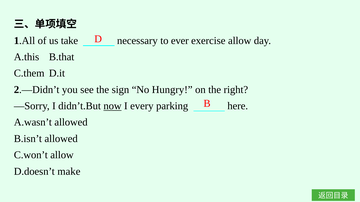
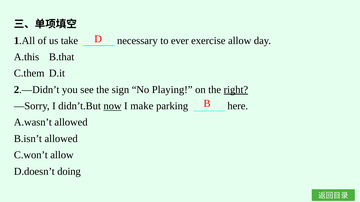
Hungry: Hungry -> Playing
right underline: none -> present
every: every -> make
make: make -> doing
